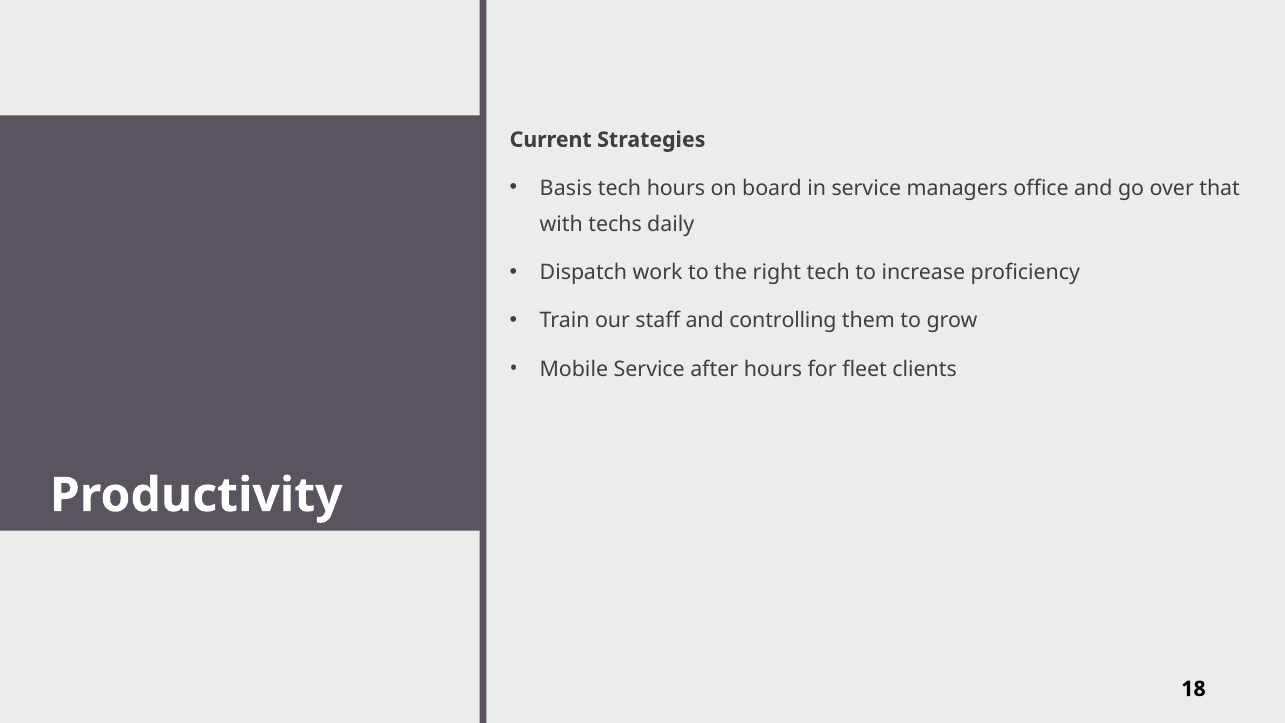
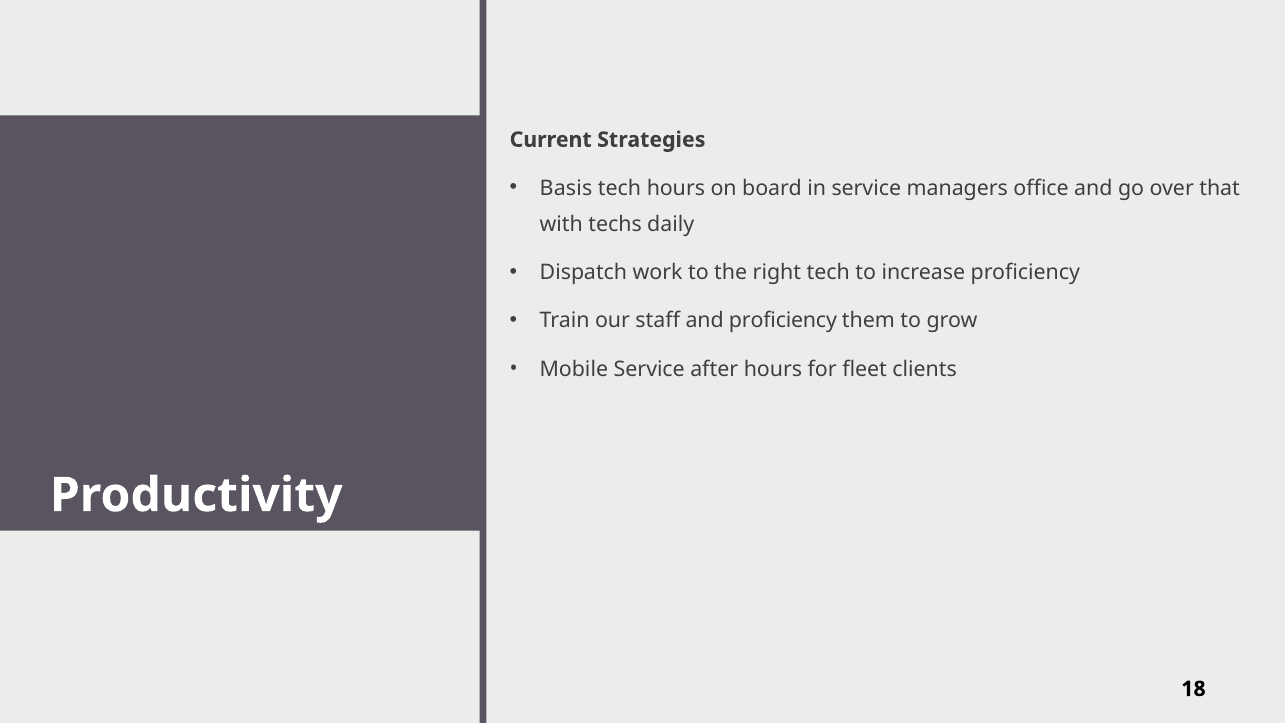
and controlling: controlling -> proficiency
